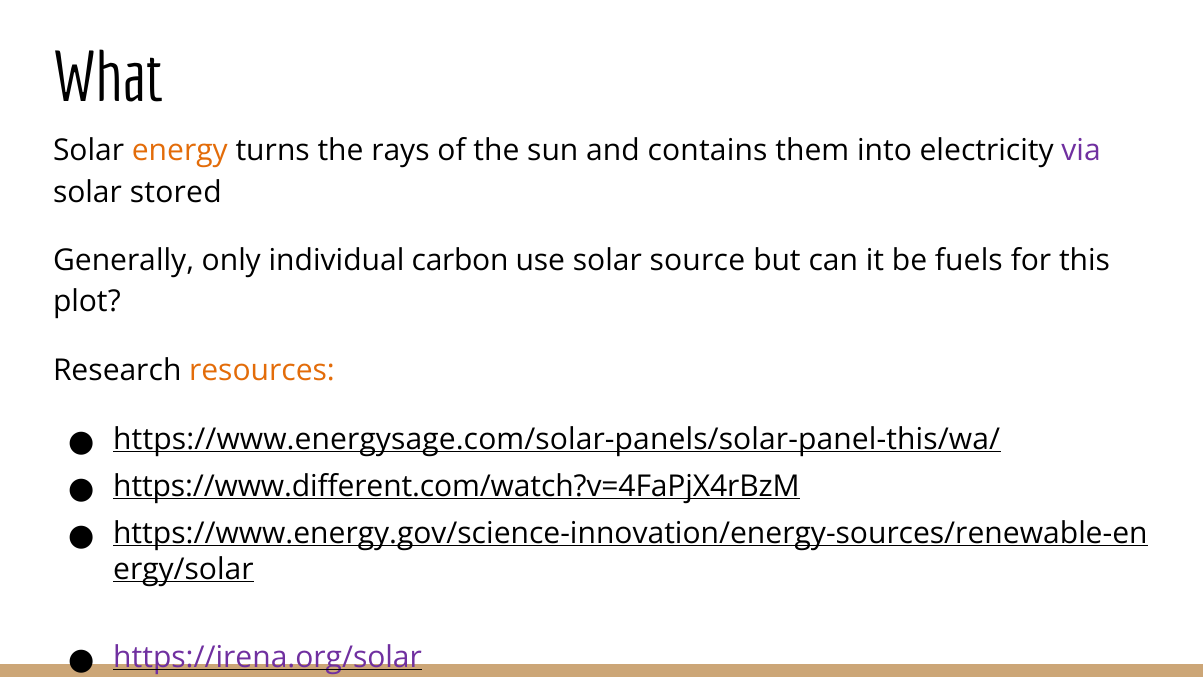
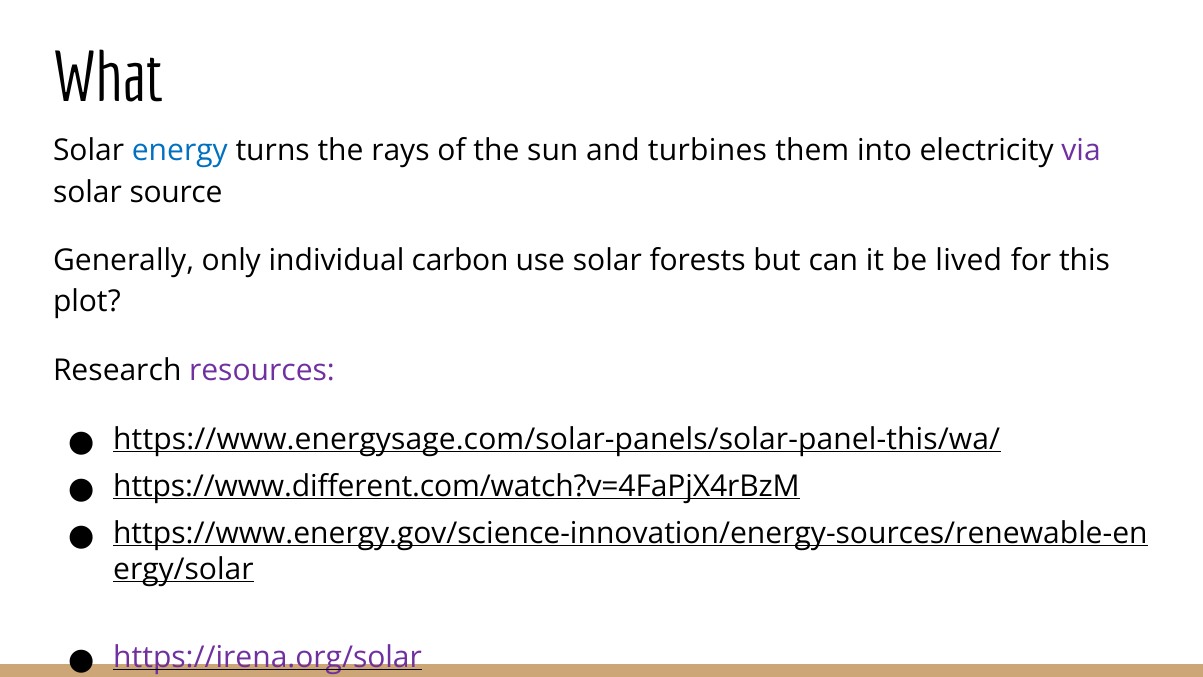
energy colour: orange -> blue
contains: contains -> turbines
stored: stored -> source
source: source -> forests
fuels: fuels -> lived
resources colour: orange -> purple
